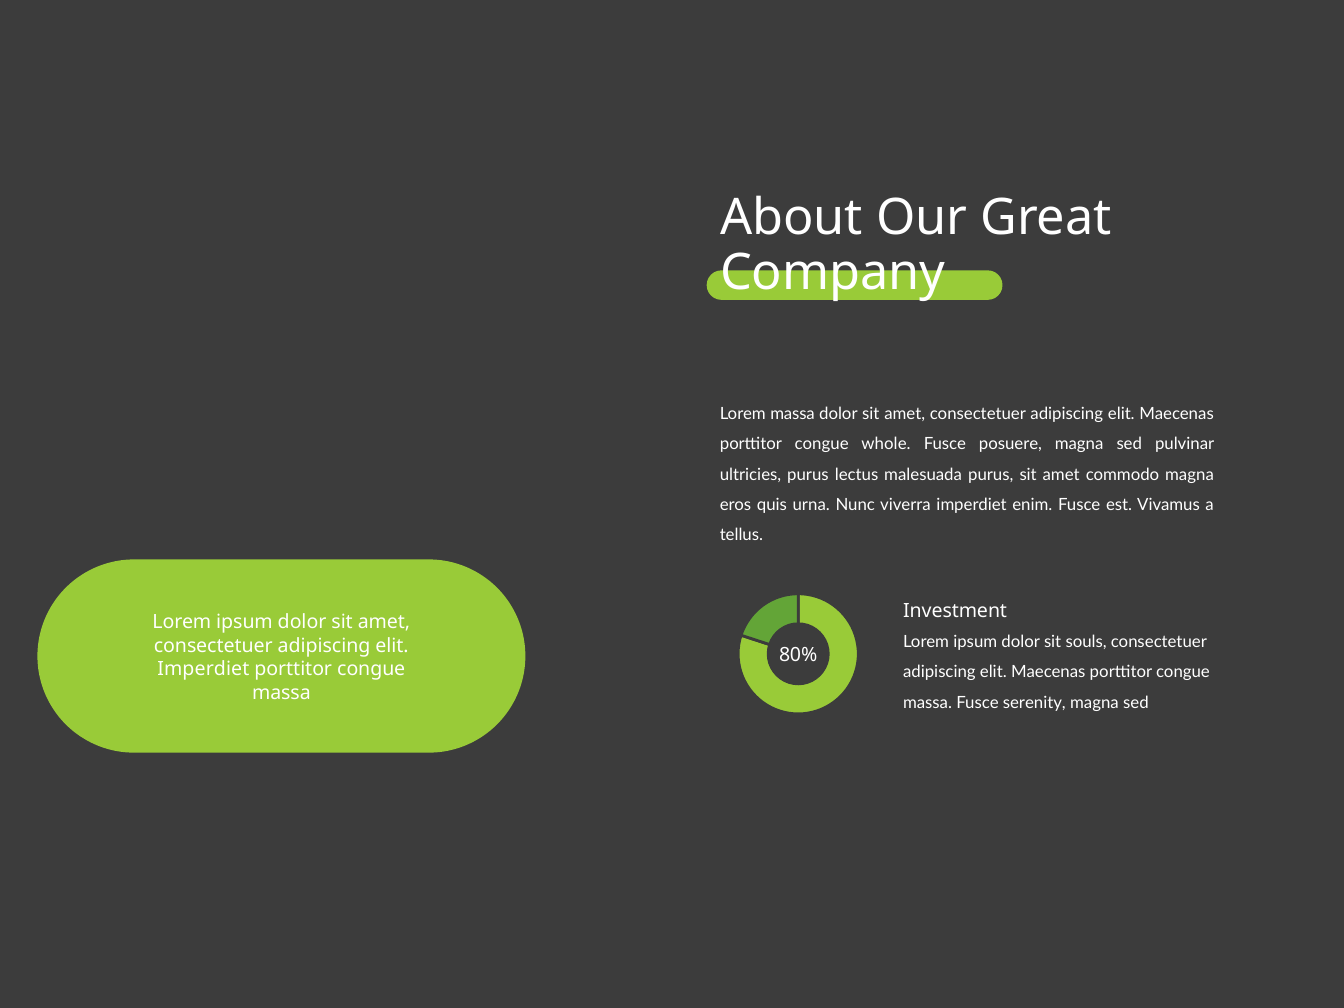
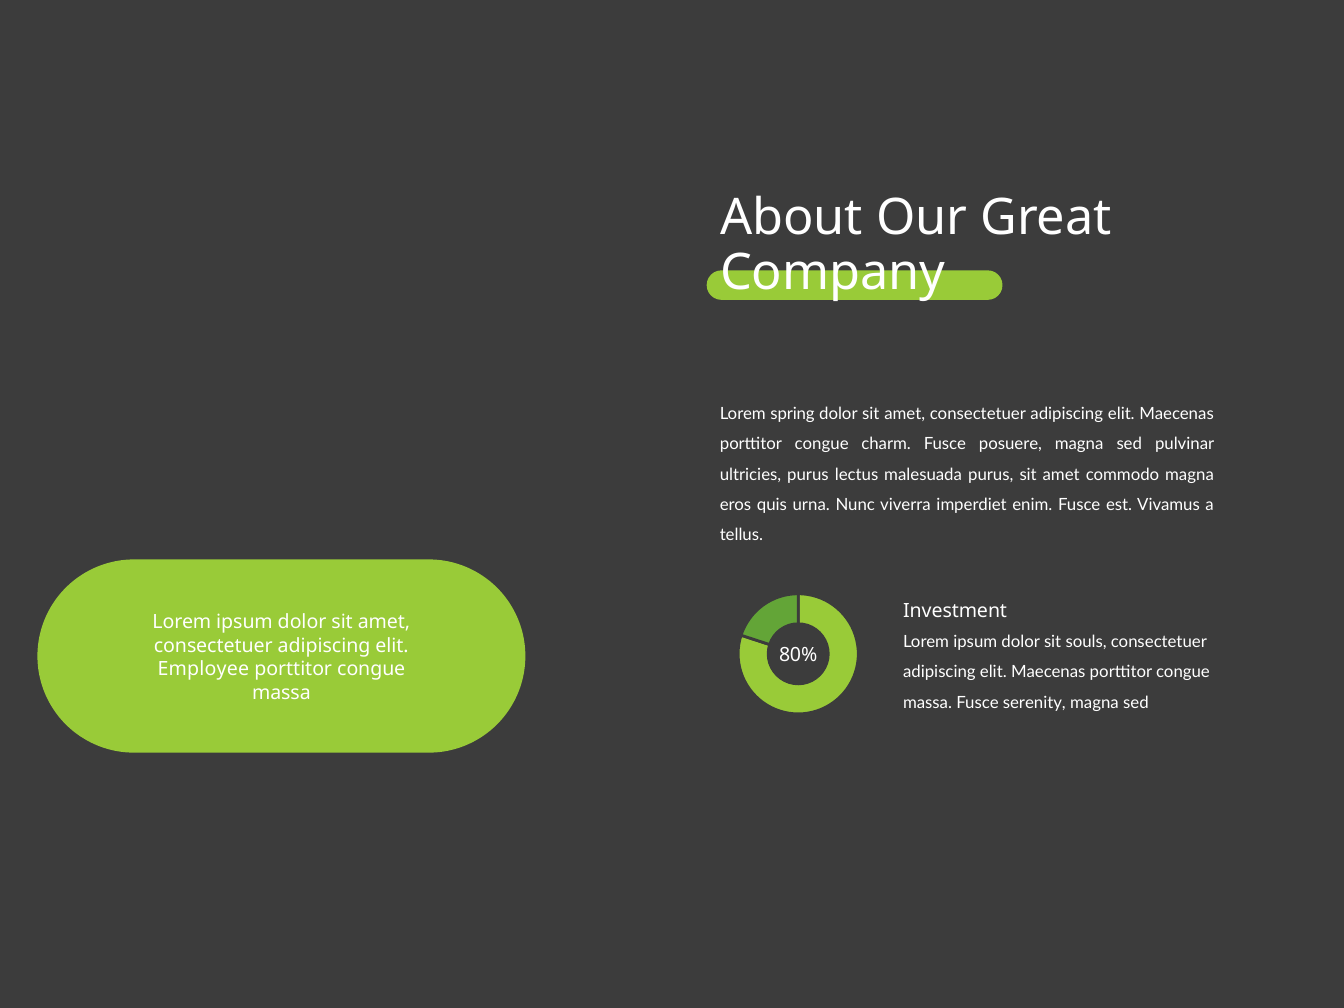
Lorem massa: massa -> spring
whole: whole -> charm
Imperdiet at (203, 669): Imperdiet -> Employee
